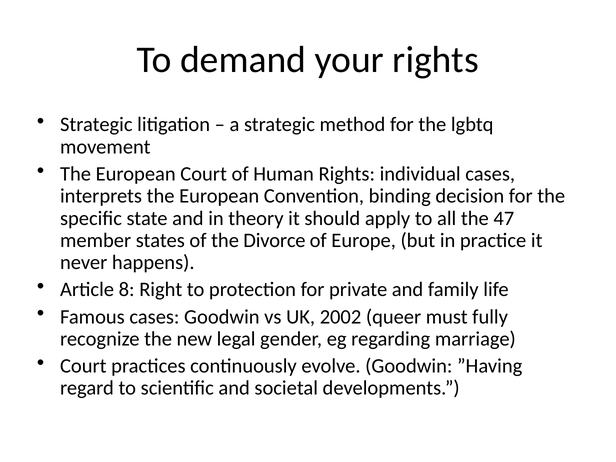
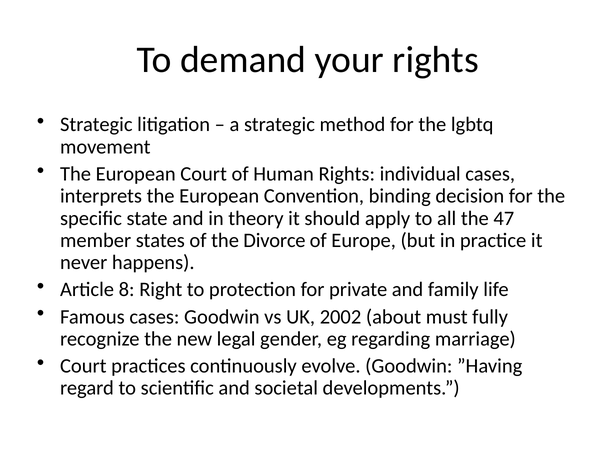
queer: queer -> about
